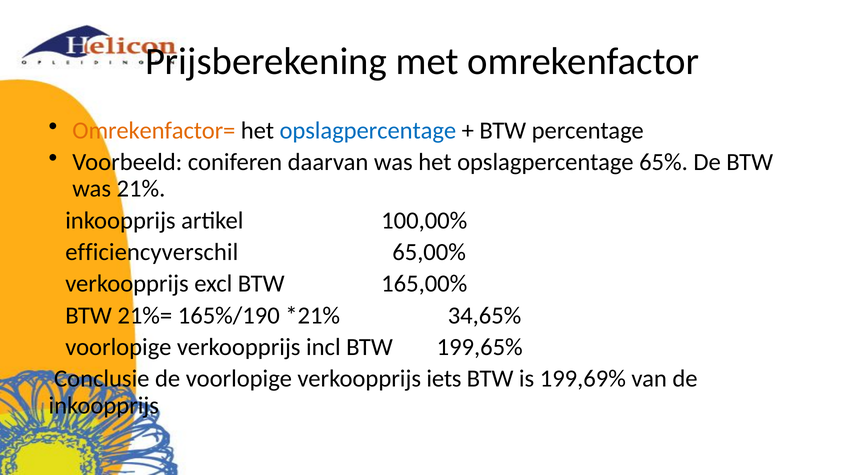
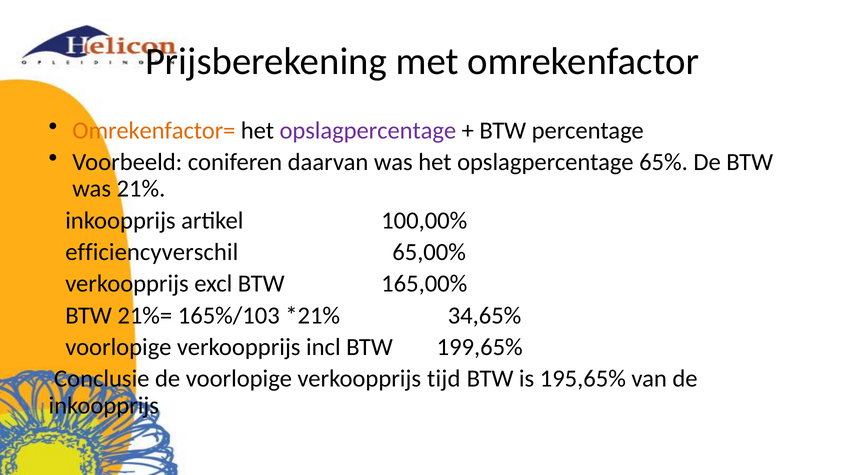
opslagpercentage at (368, 131) colour: blue -> purple
165%/190: 165%/190 -> 165%/103
iets: iets -> tijd
199,69%: 199,69% -> 195,65%
